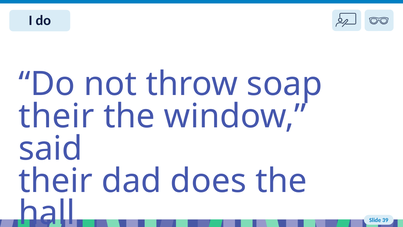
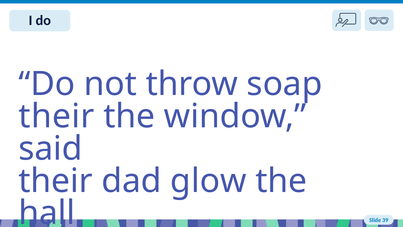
does: does -> glow
